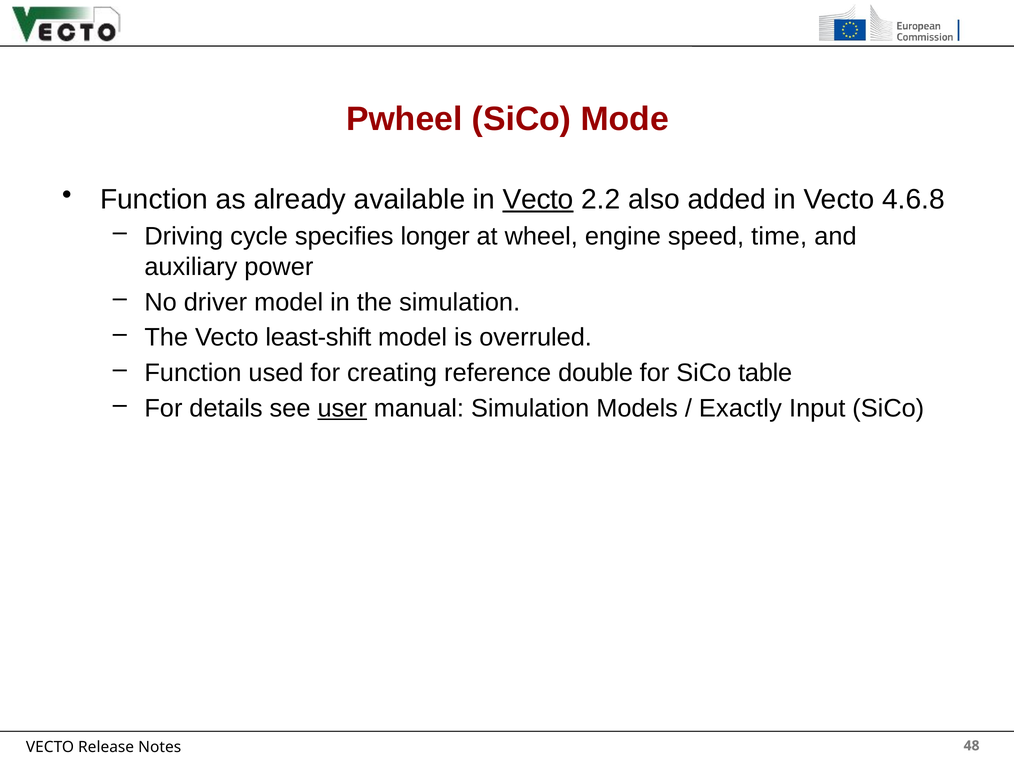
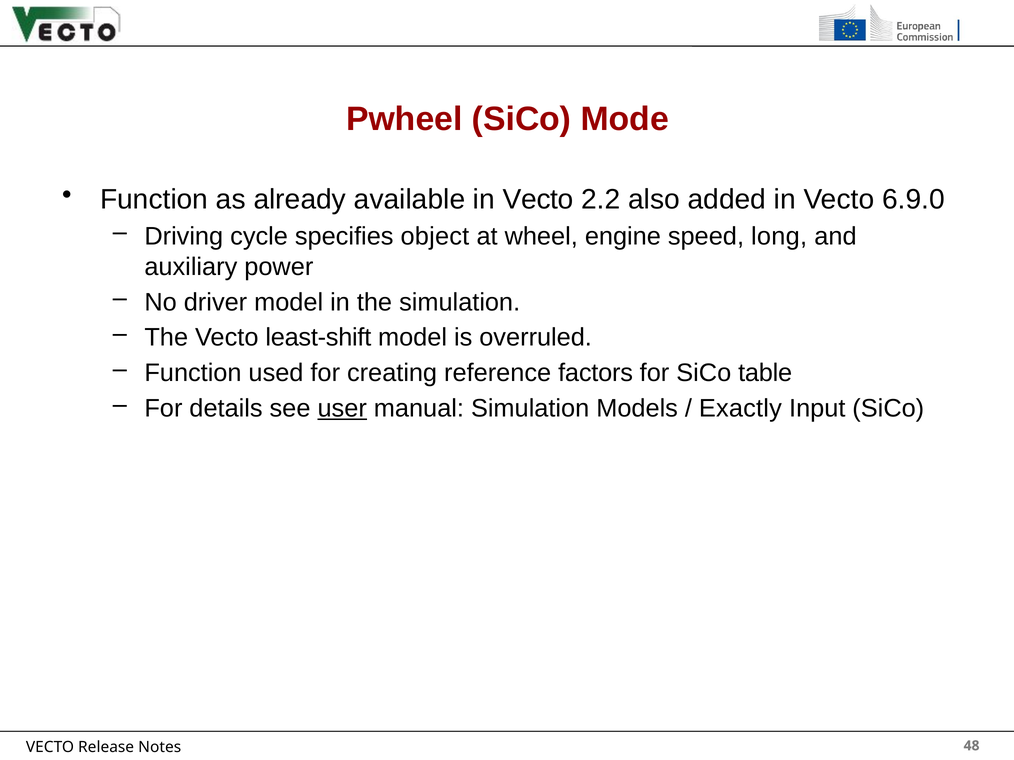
Vecto at (538, 199) underline: present -> none
4.6.8: 4.6.8 -> 6.9.0
longer: longer -> object
time: time -> long
double: double -> factors
